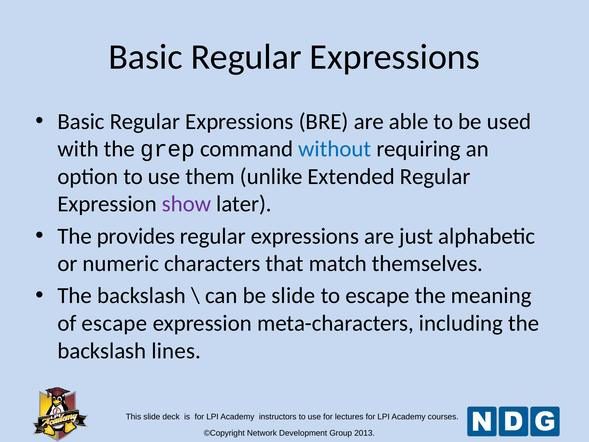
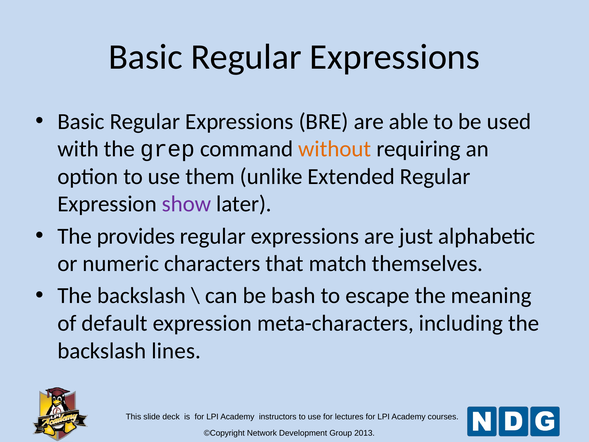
without colour: blue -> orange
be slide: slide -> bash
of escape: escape -> default
